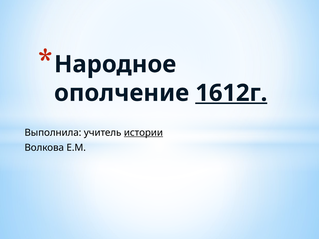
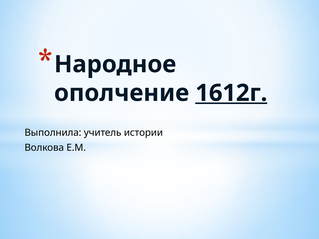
истории underline: present -> none
